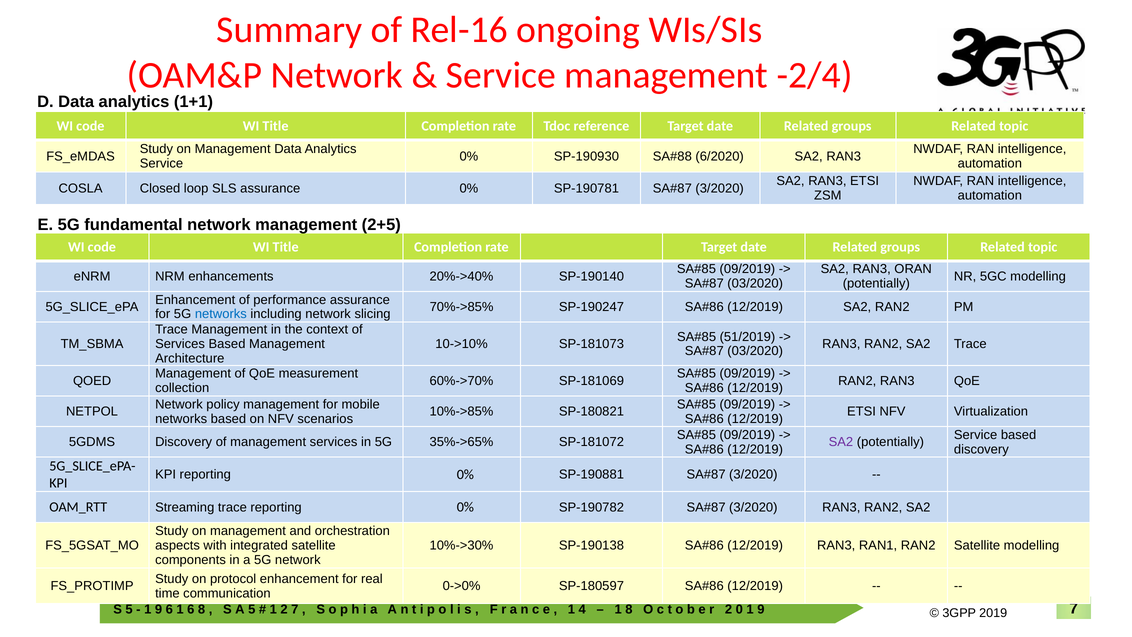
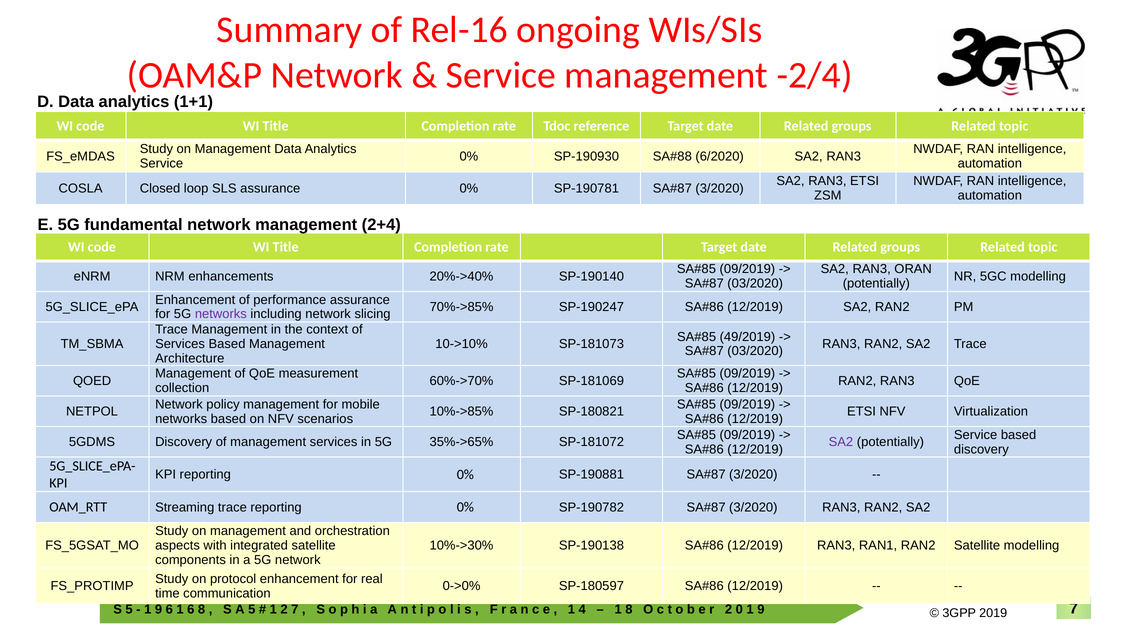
2+5: 2+5 -> 2+4
networks at (221, 314) colour: blue -> purple
51/2019: 51/2019 -> 49/2019
